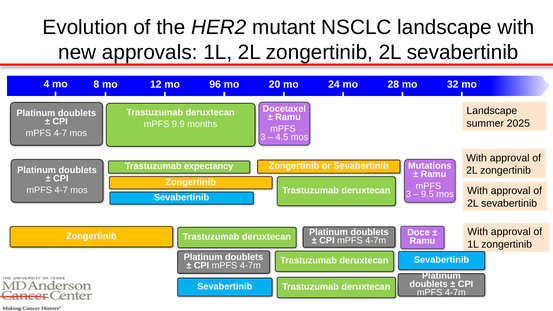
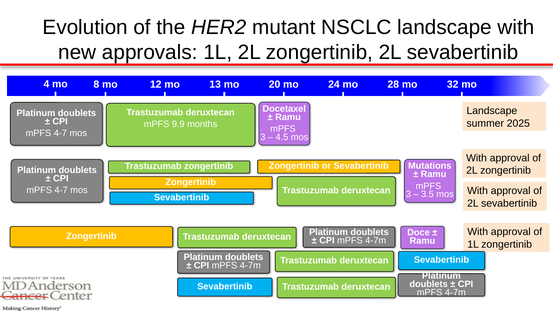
96: 96 -> 13
Trastuzumab expectancy: expectancy -> zongertinib
9.5: 9.5 -> 3.5
